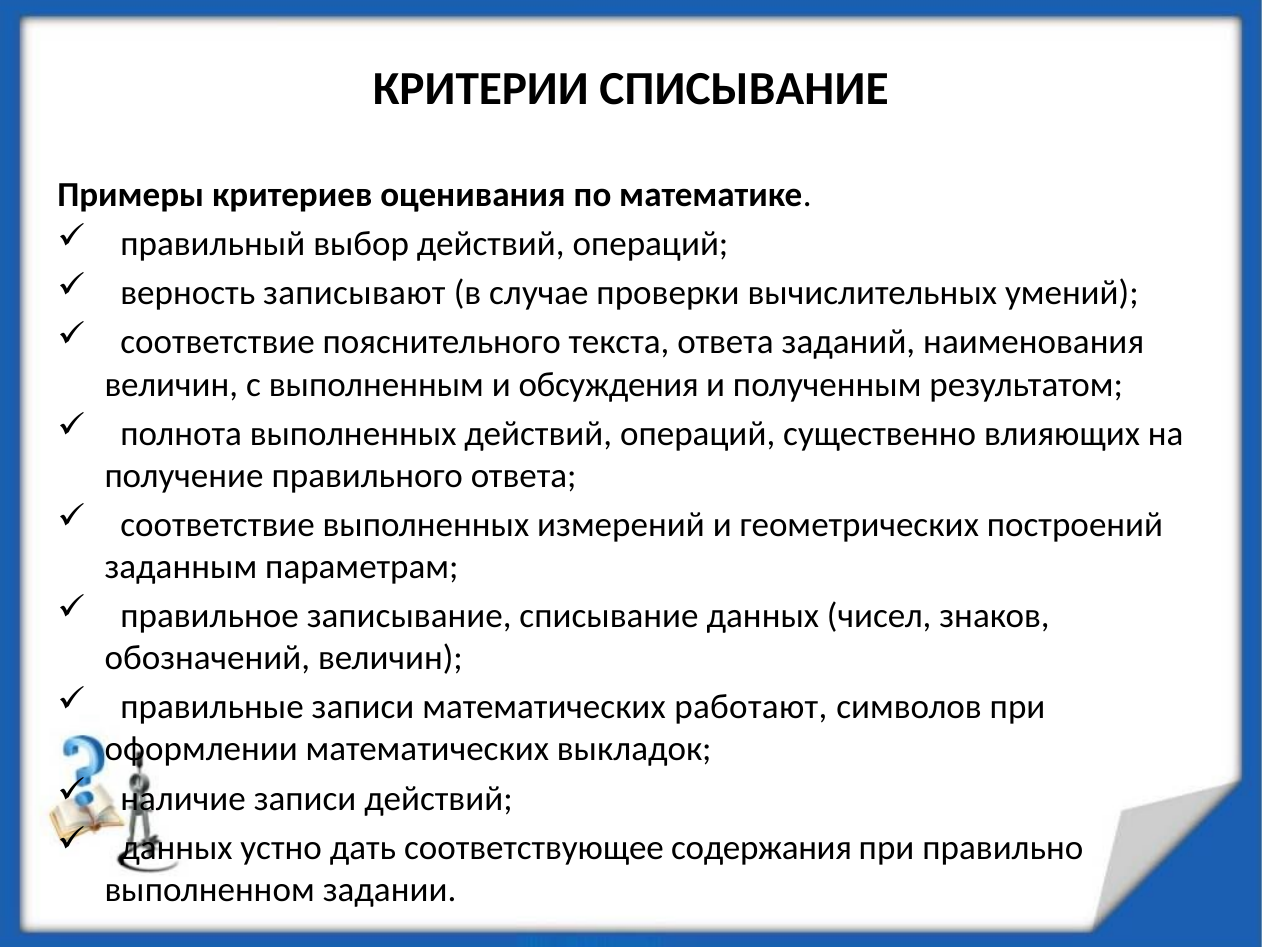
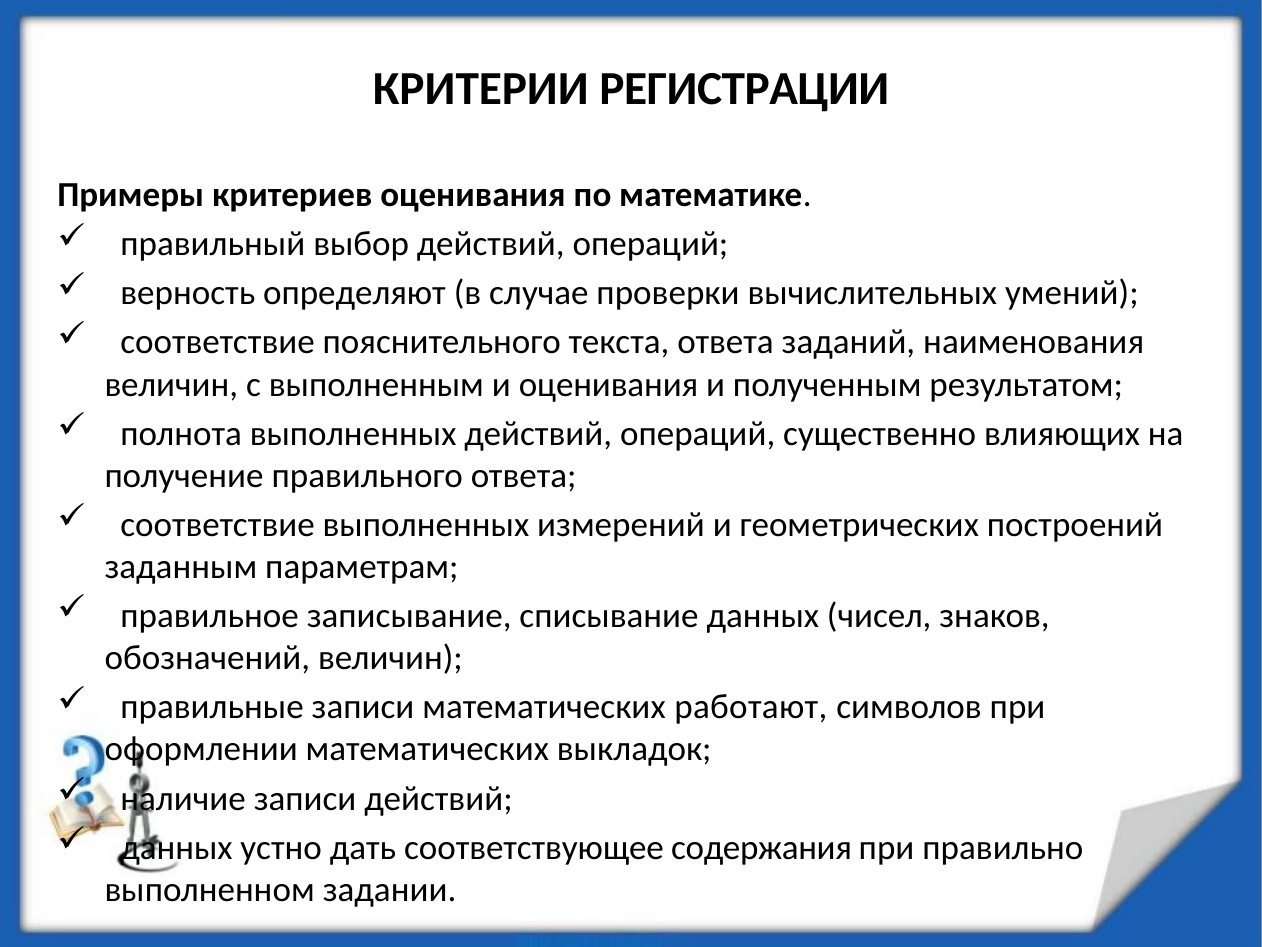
КРИТЕРИИ СПИСЫВАНИЕ: СПИСЫВАНИЕ -> РЕГИСТРАЦИИ
записывают: записывают -> определяют
и обсуждения: обсуждения -> оценивания
